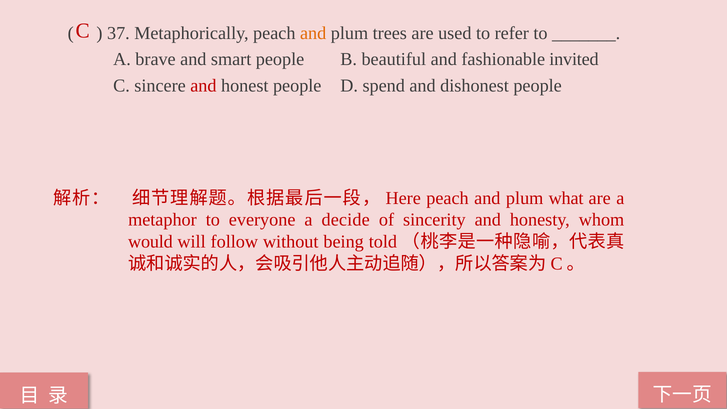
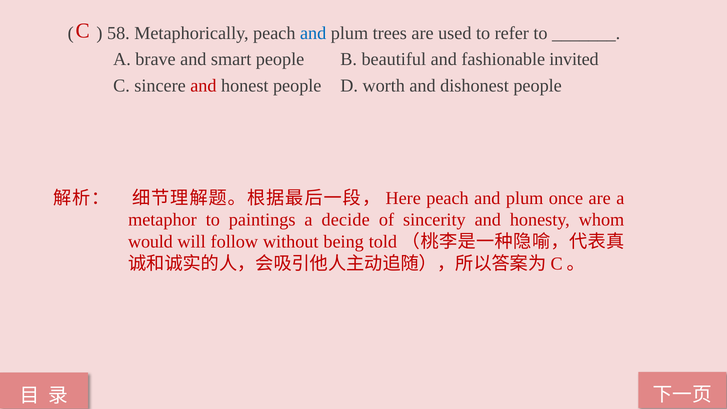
37: 37 -> 58
and at (313, 33) colour: orange -> blue
spend: spend -> worth
what: what -> once
everyone: everyone -> paintings
